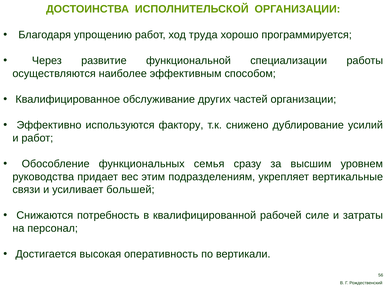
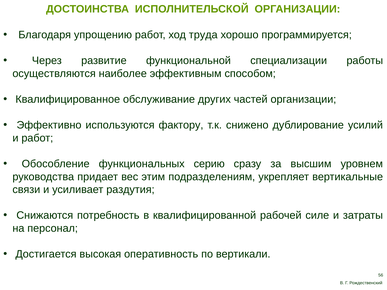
семья: семья -> серию
большей: большей -> раздутия
